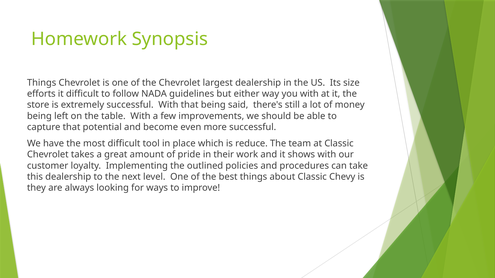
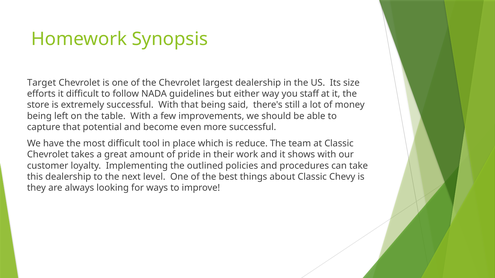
Things at (42, 83): Things -> Target
you with: with -> staff
